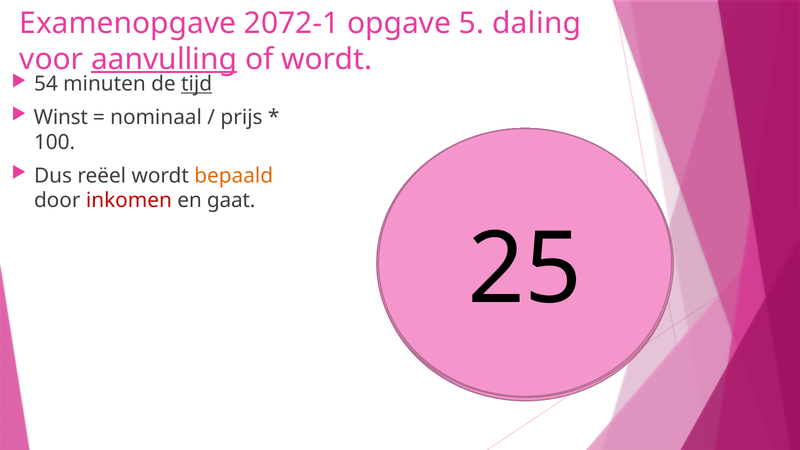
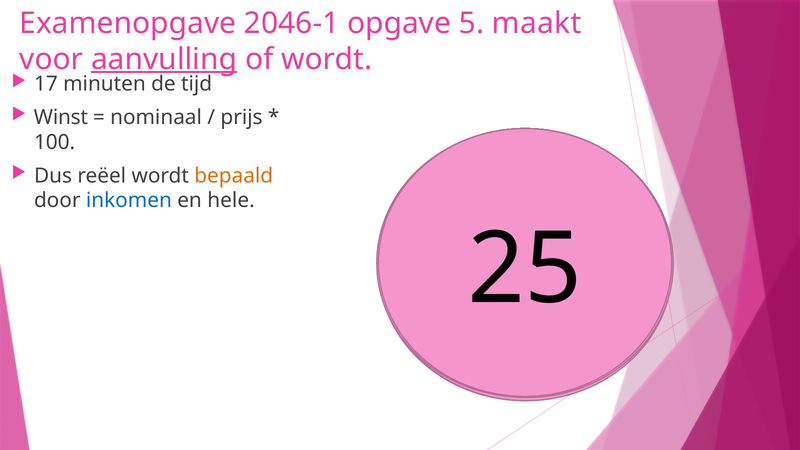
2072-1: 2072-1 -> 2046-1
daling: daling -> maakt
54 at (46, 84): 54 -> 17
tijd underline: present -> none
inkomen colour: red -> blue
gaat: gaat -> hele
